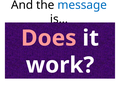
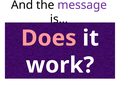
message colour: blue -> purple
